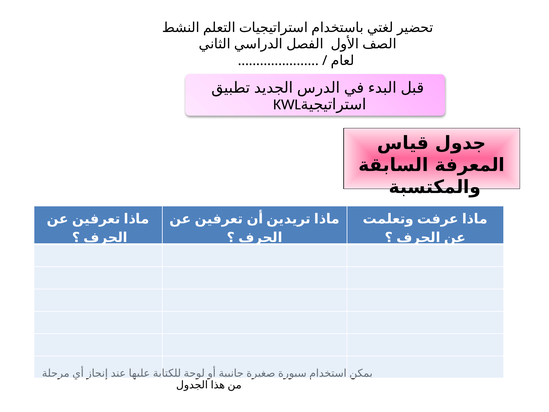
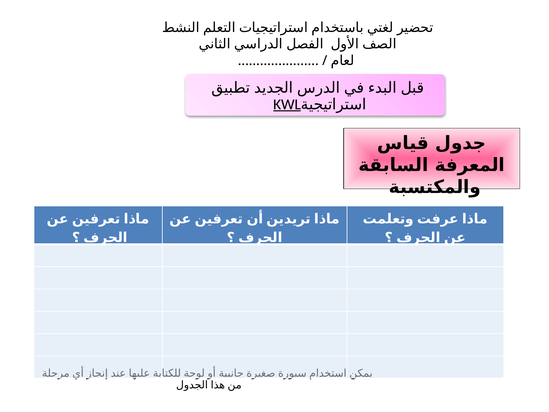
KWL at (287, 104) underline: none -> present
